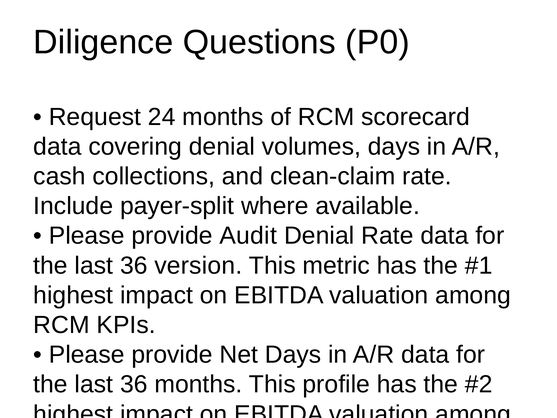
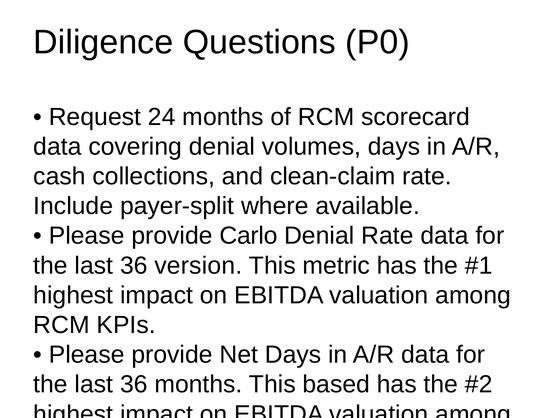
Audit: Audit -> Carlo
profile: profile -> based
